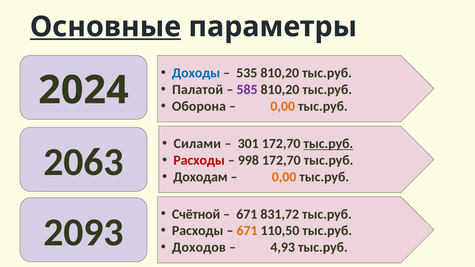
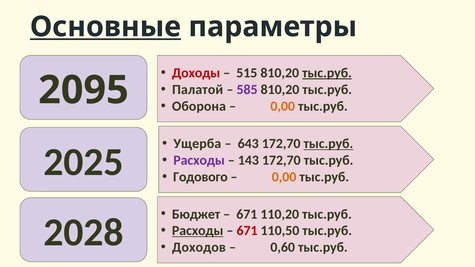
Доходы colour: blue -> red
535: 535 -> 515
тыс.руб at (327, 73) underline: none -> present
2024: 2024 -> 2095
Силами: Силами -> Ущерба
301: 301 -> 643
2063: 2063 -> 2025
Расходы at (199, 160) colour: red -> purple
998: 998 -> 143
Доходам: Доходам -> Годового
Счётной: Счётной -> Бюджет
831,72: 831,72 -> 110,20
2093: 2093 -> 2028
Расходы at (198, 231) underline: none -> present
671 at (247, 231) colour: orange -> red
4,93: 4,93 -> 0,60
